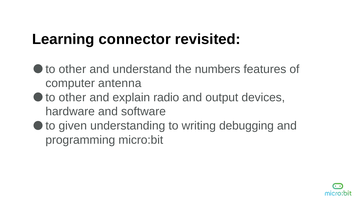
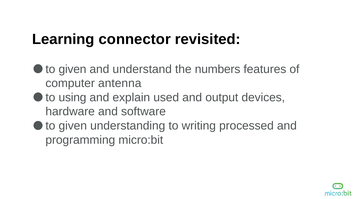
other at (72, 69): other -> given
other at (72, 98): other -> using
radio: radio -> used
debugging: debugging -> processed
